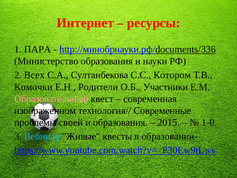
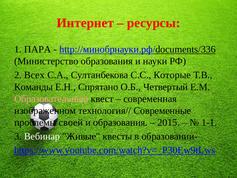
Котором: Котором -> Которые
Комочки: Комочки -> Команды
Родители: Родители -> Спрятано
Участники: Участники -> Четвертый
1-0: 1-0 -> 1-1
Вебинар colour: light blue -> white
